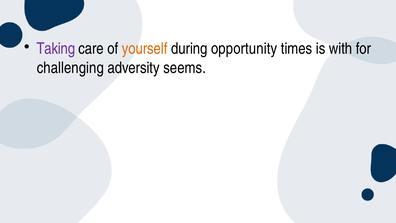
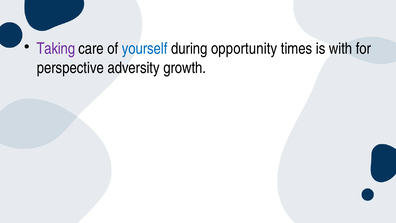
yourself colour: orange -> blue
challenging: challenging -> perspective
seems: seems -> growth
